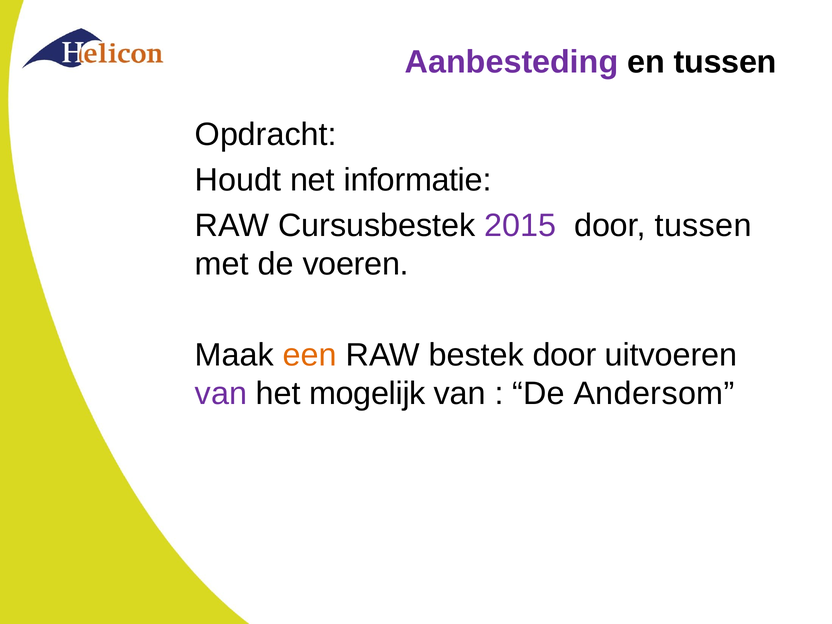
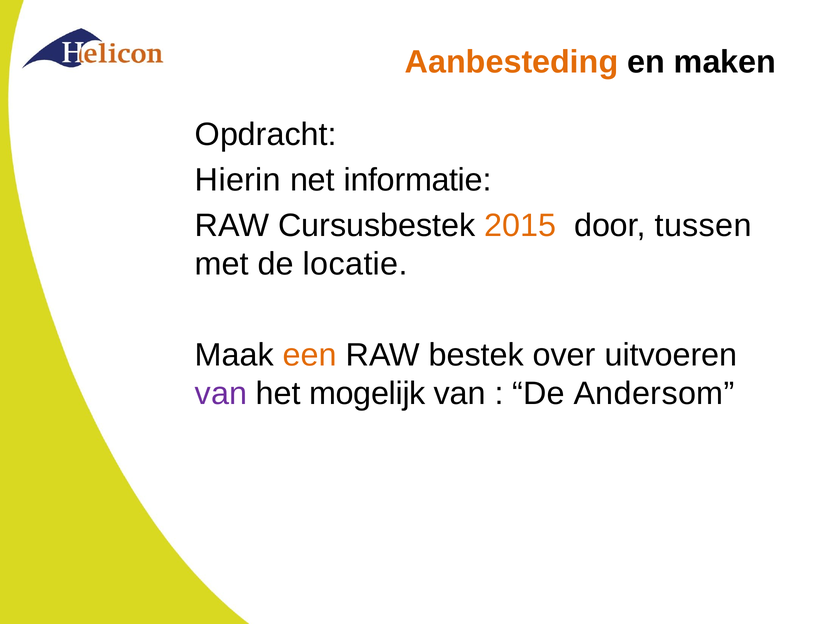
Aanbesteding colour: purple -> orange
en tussen: tussen -> maken
Houdt: Houdt -> Hierin
2015 colour: purple -> orange
voeren: voeren -> locatie
bestek door: door -> over
